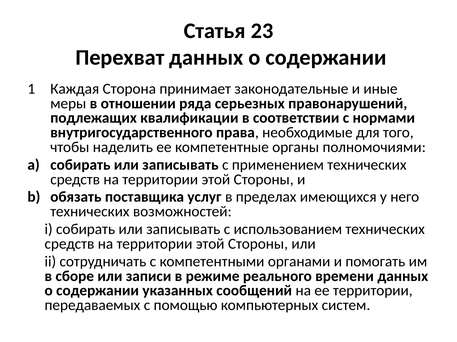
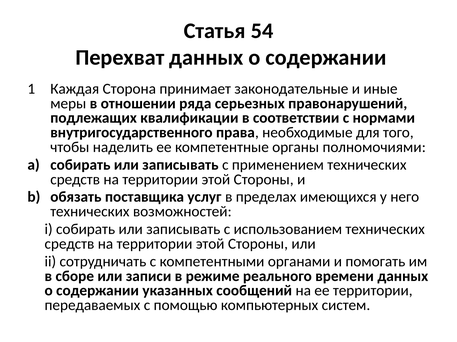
23: 23 -> 54
